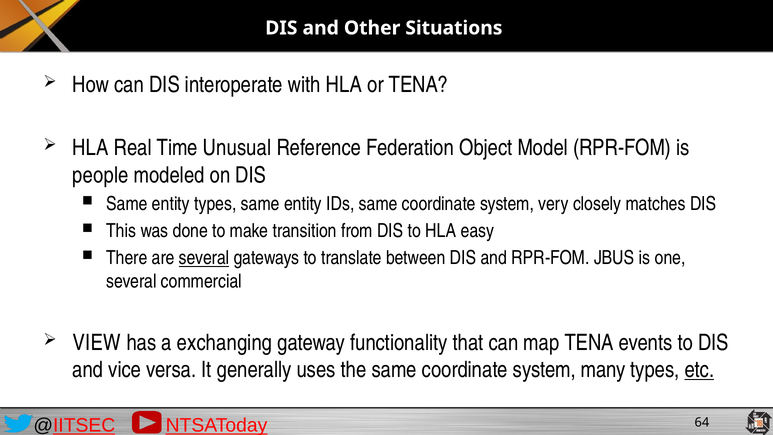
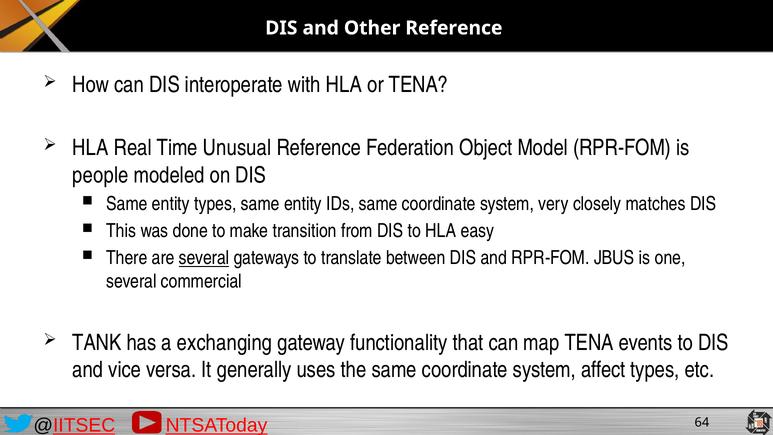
Other Situations: Situations -> Reference
VIEW: VIEW -> TANK
many: many -> affect
etc underline: present -> none
